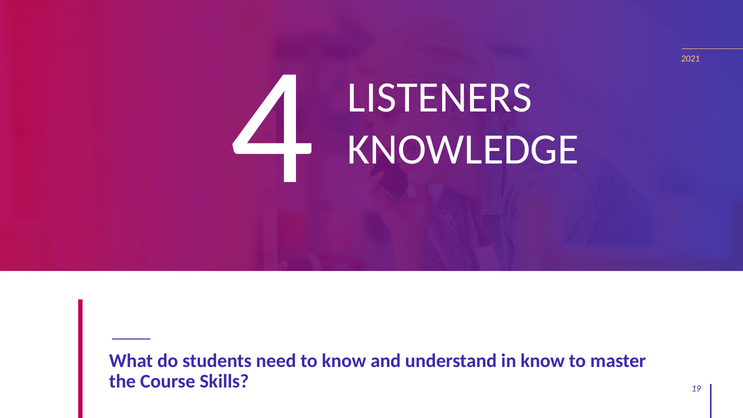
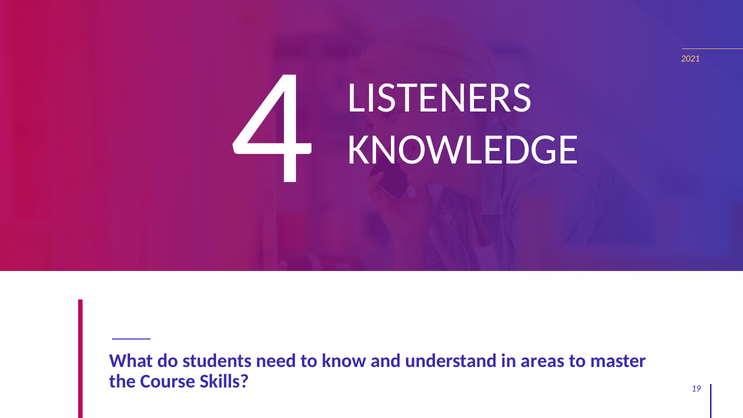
in know: know -> areas
